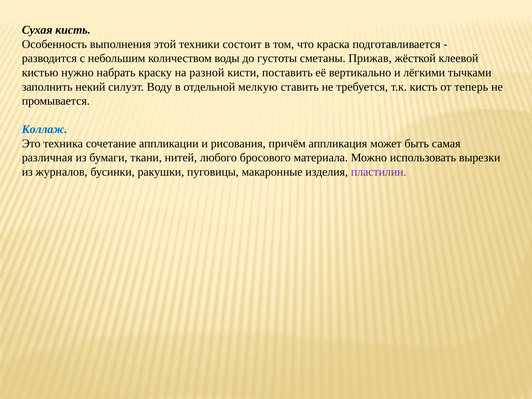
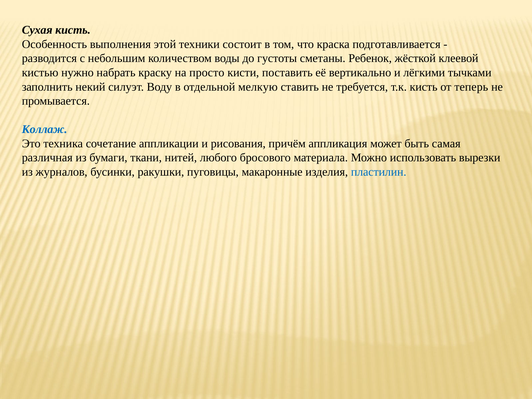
Прижав: Прижав -> Ребенок
разной: разной -> просто
пластилин colour: purple -> blue
